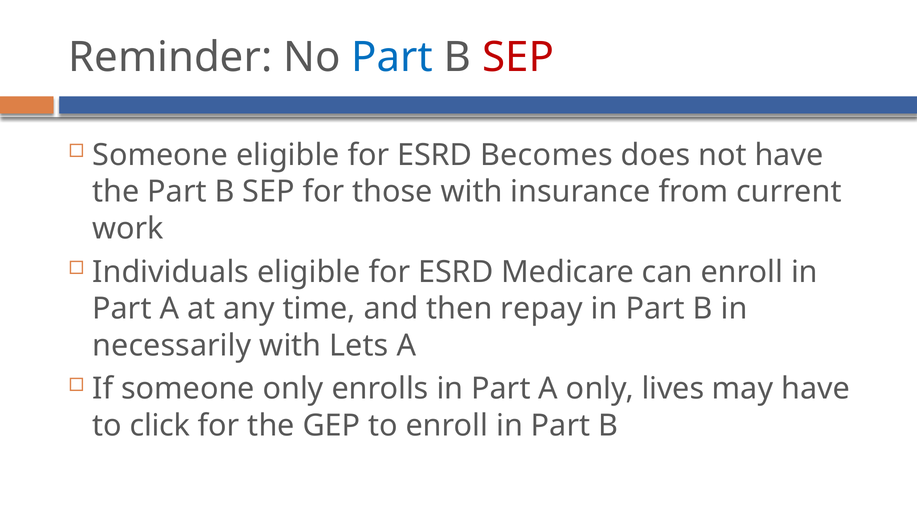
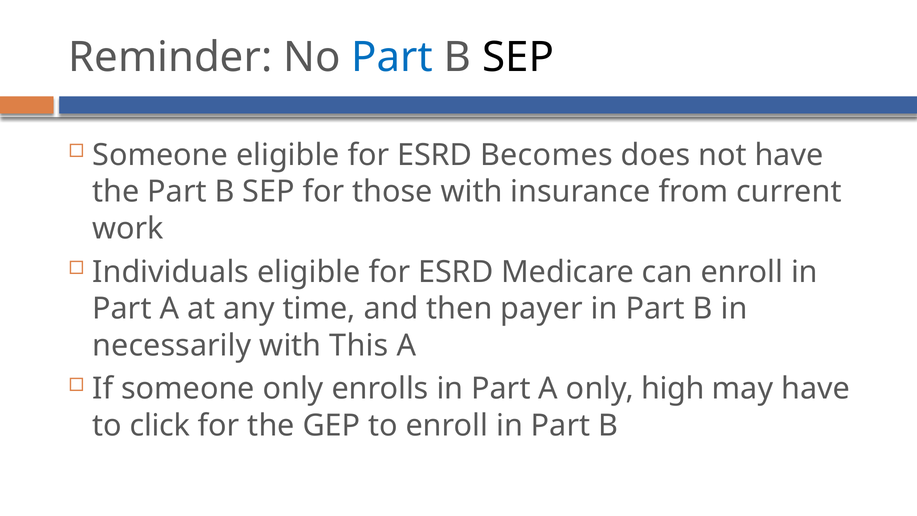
SEP at (518, 57) colour: red -> black
repay: repay -> payer
Lets: Lets -> This
lives: lives -> high
